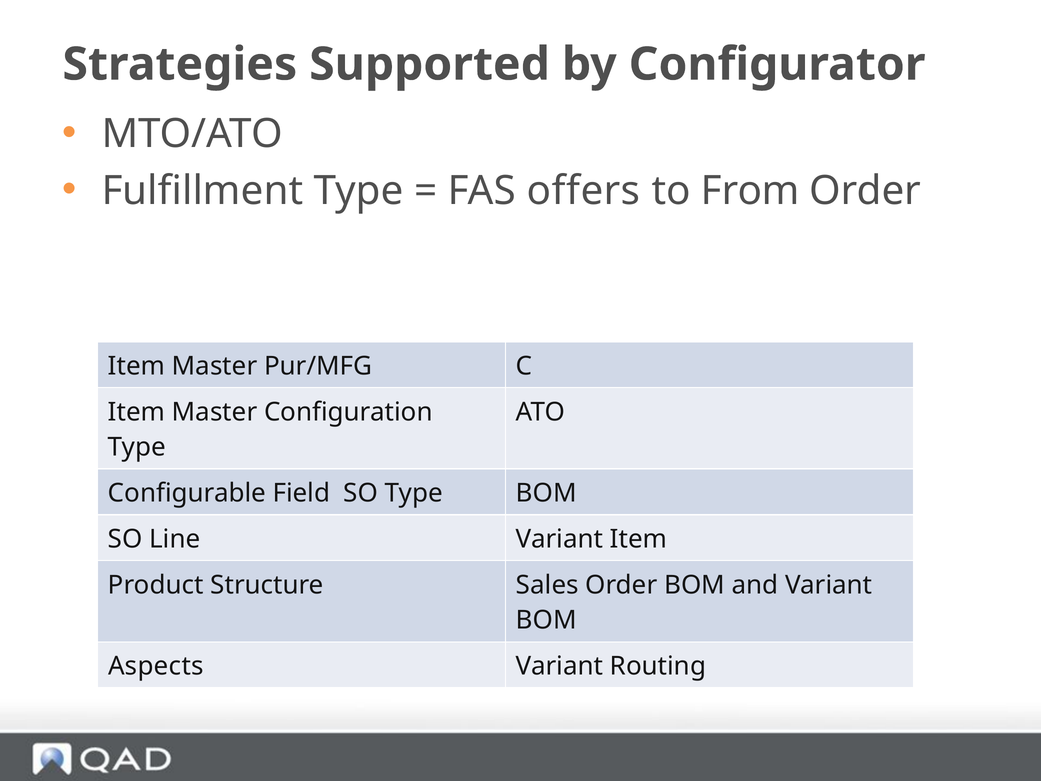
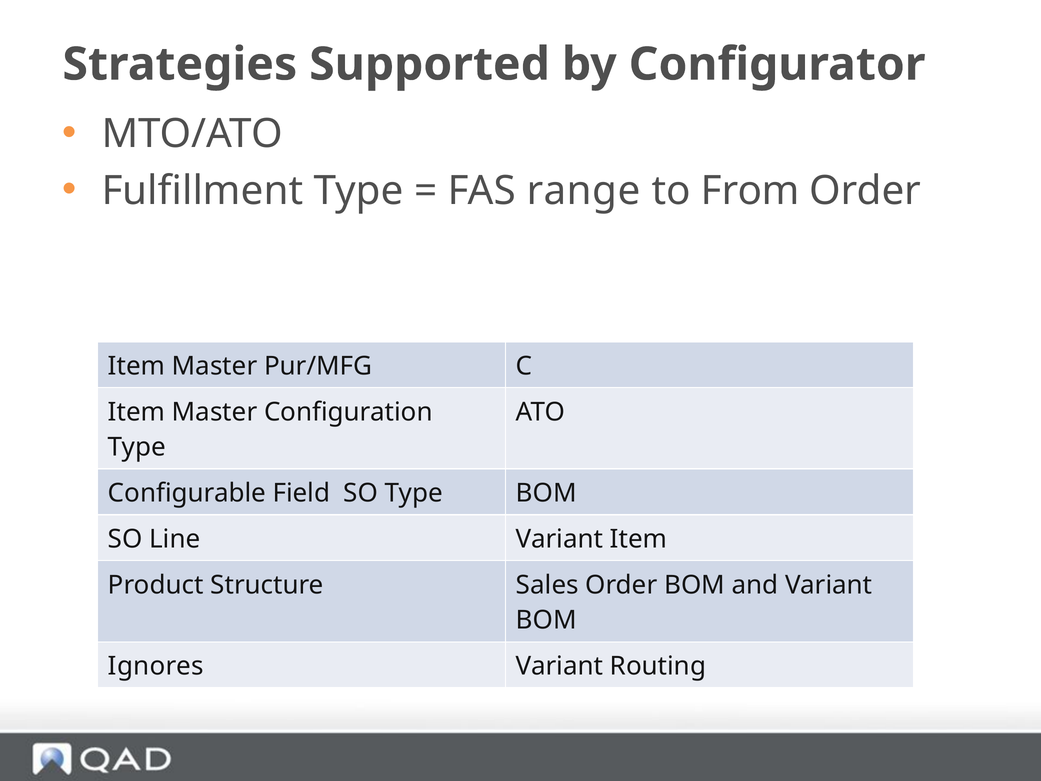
offers: offers -> range
Aspects: Aspects -> Ignores
